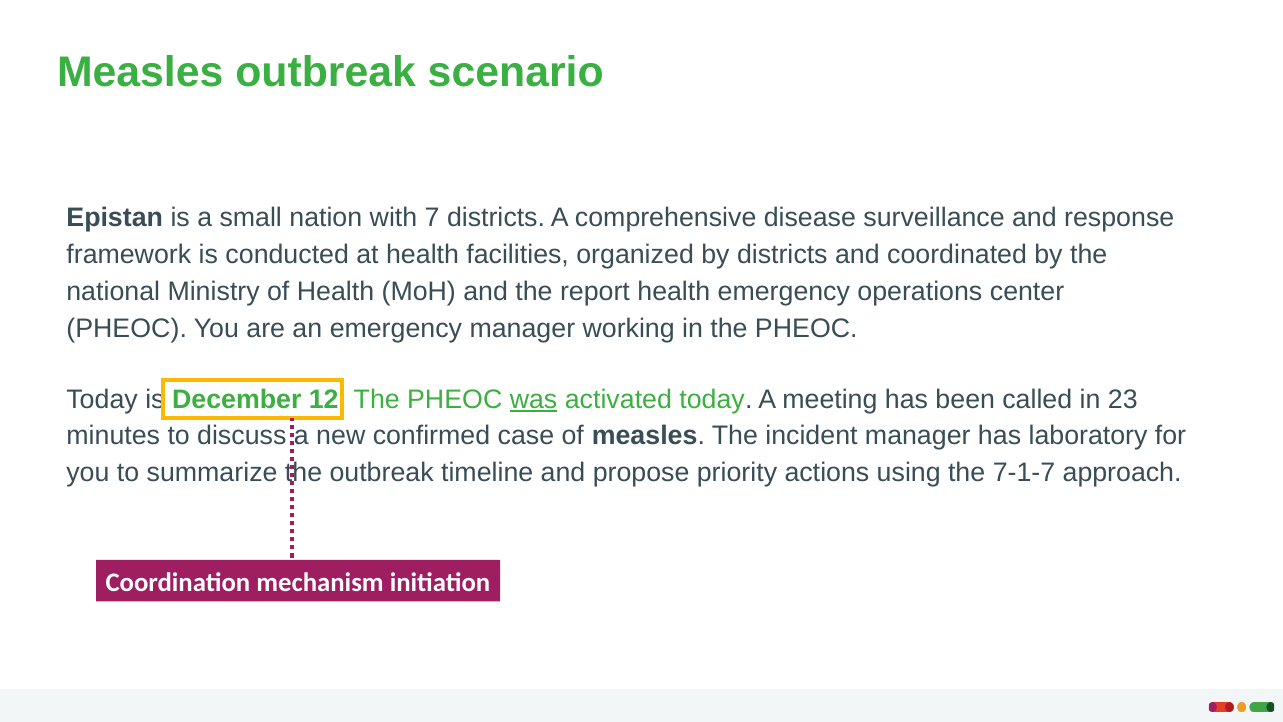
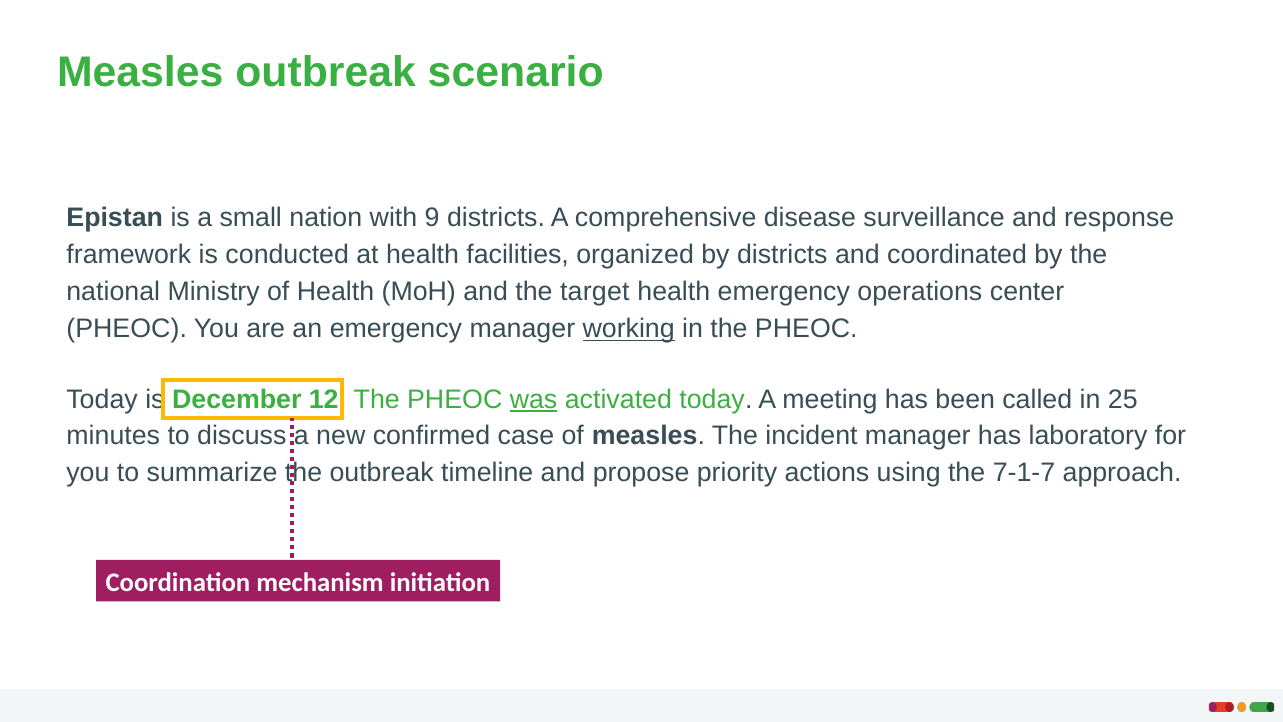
7: 7 -> 9
report: report -> target
working underline: none -> present
23: 23 -> 25
